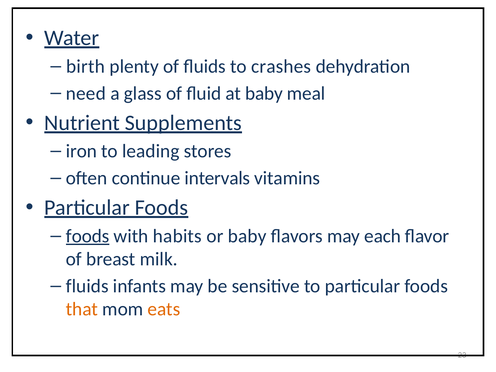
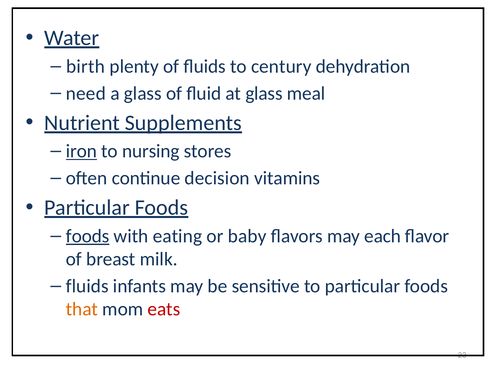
crashes: crashes -> century
at baby: baby -> glass
iron underline: none -> present
leading: leading -> nursing
intervals: intervals -> decision
habits: habits -> eating
eats colour: orange -> red
